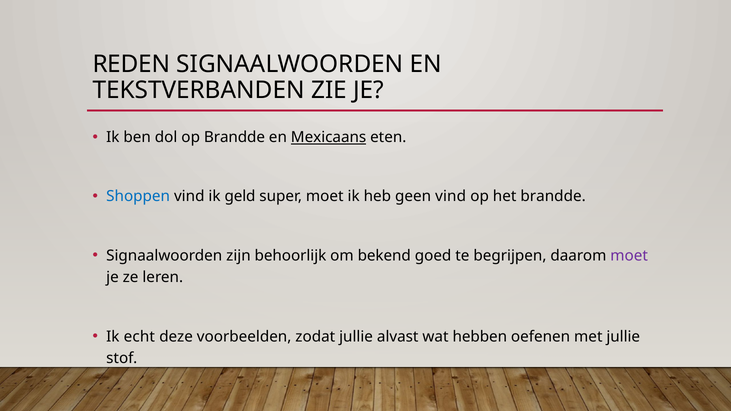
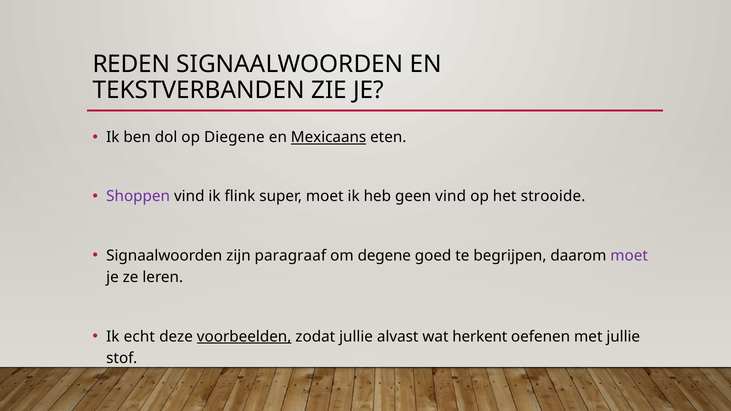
op Brandde: Brandde -> Diegene
Shoppen colour: blue -> purple
geld: geld -> flink
het brandde: brandde -> strooide
behoorlijk: behoorlijk -> paragraaf
bekend: bekend -> degene
voorbeelden underline: none -> present
hebben: hebben -> herkent
